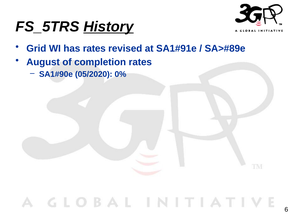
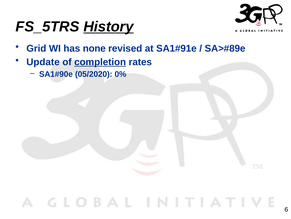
has rates: rates -> none
August: August -> Update
completion underline: none -> present
